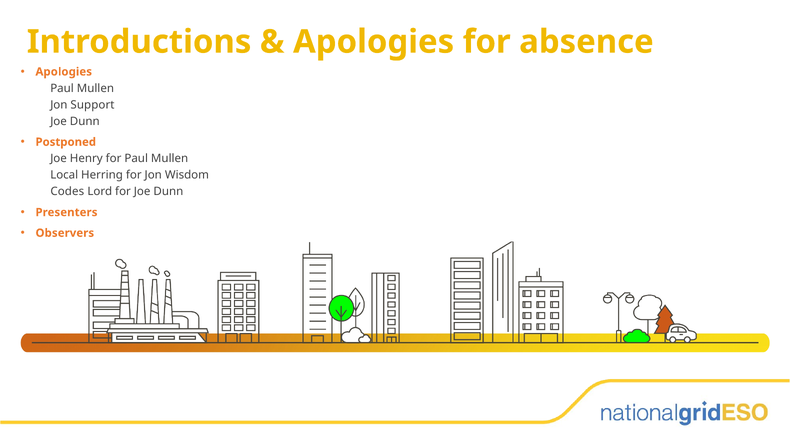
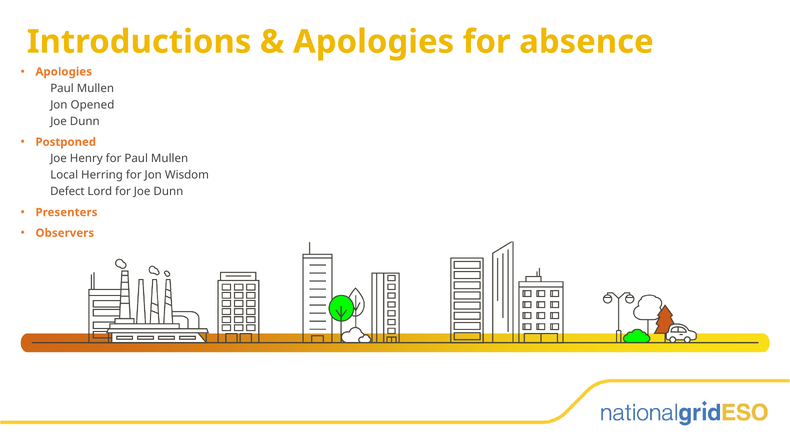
Support: Support -> Opened
Codes: Codes -> Defect
